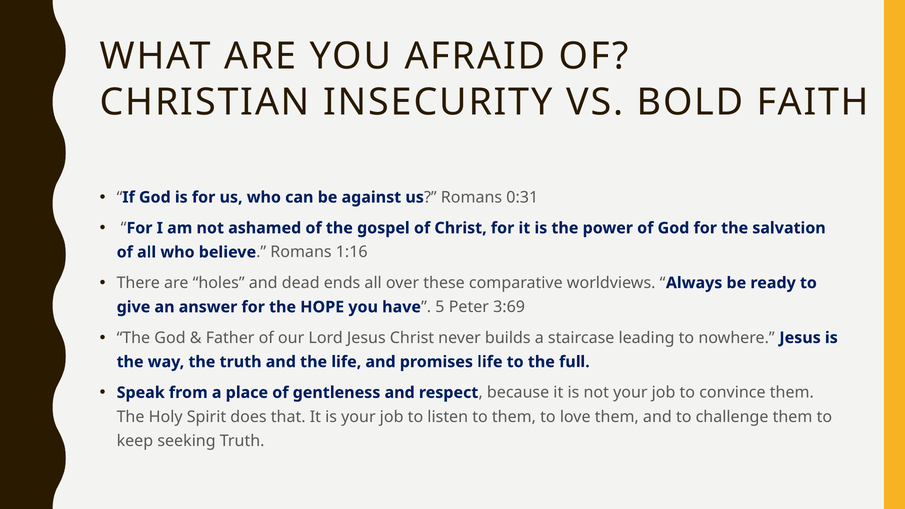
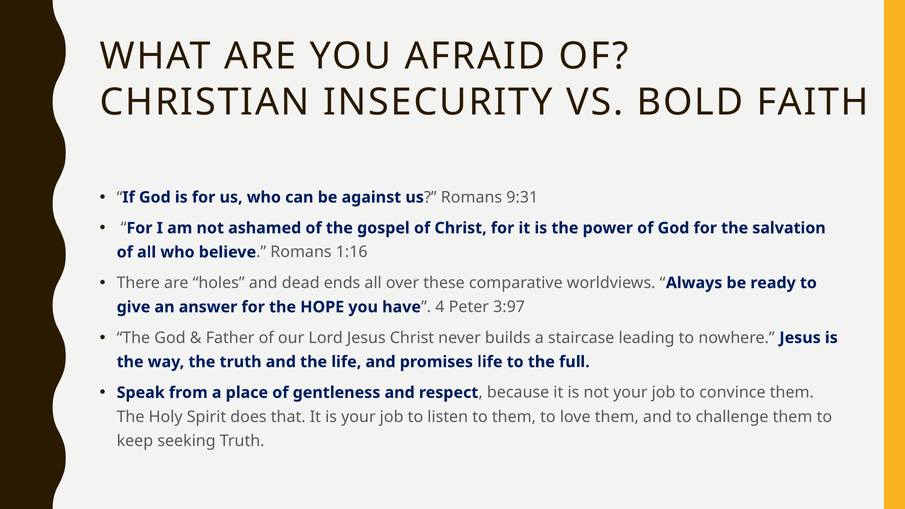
0:31: 0:31 -> 9:31
5: 5 -> 4
3:69: 3:69 -> 3:97
